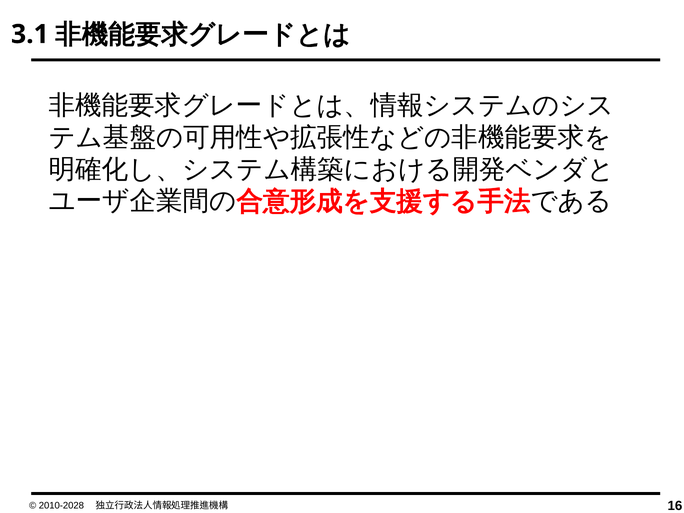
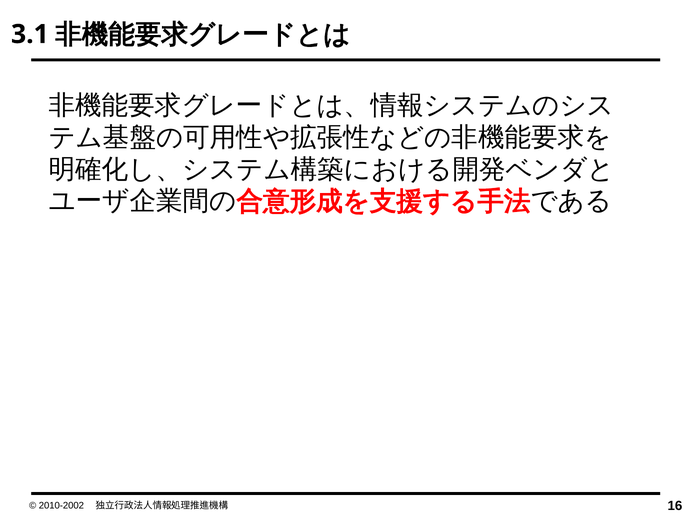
2010-2028: 2010-2028 -> 2010-2002
